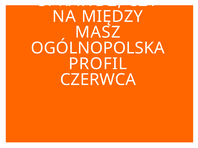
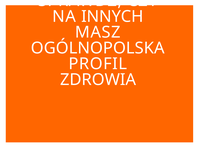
MIĘDZY: MIĘDZY -> INNYCH
CZERWCA: CZERWCA -> ZDROWIA
